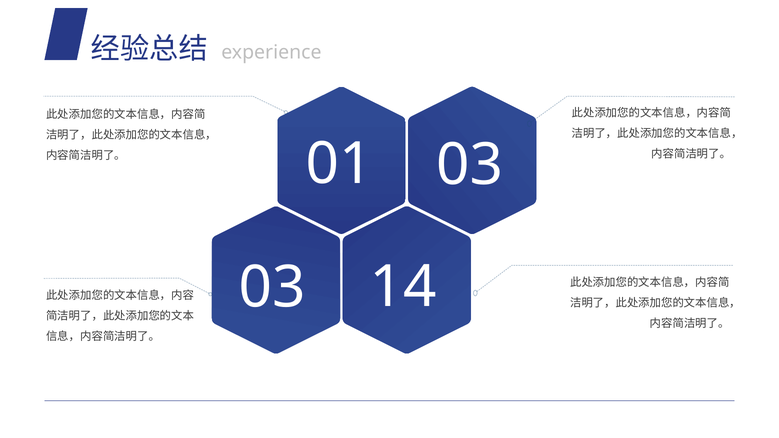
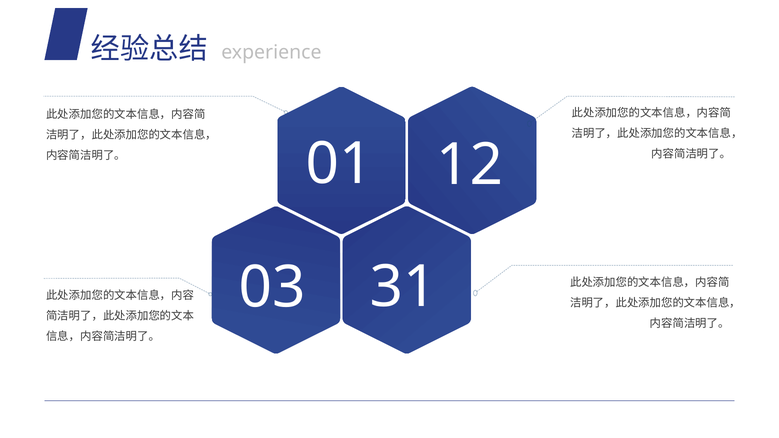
01 03: 03 -> 12
14: 14 -> 31
